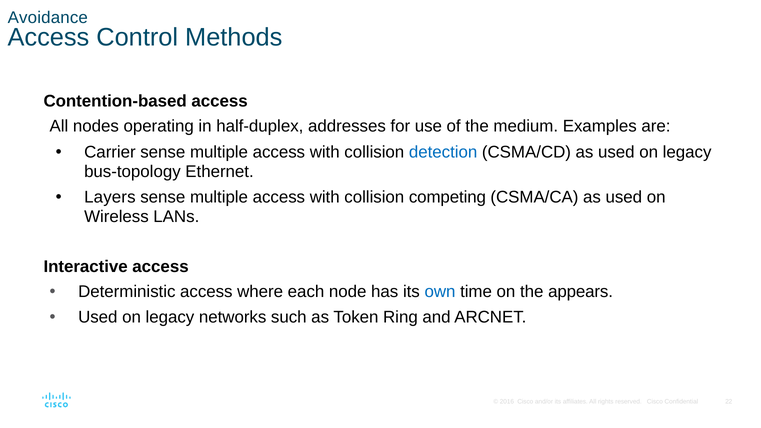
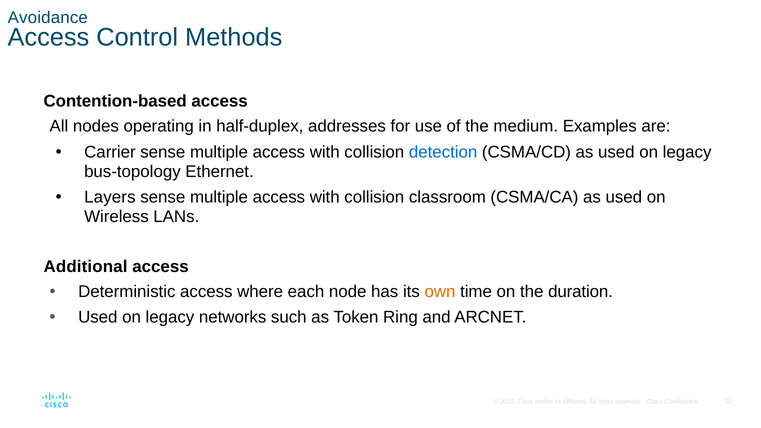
competing: competing -> classroom
Interactive: Interactive -> Additional
own colour: blue -> orange
appears: appears -> duration
